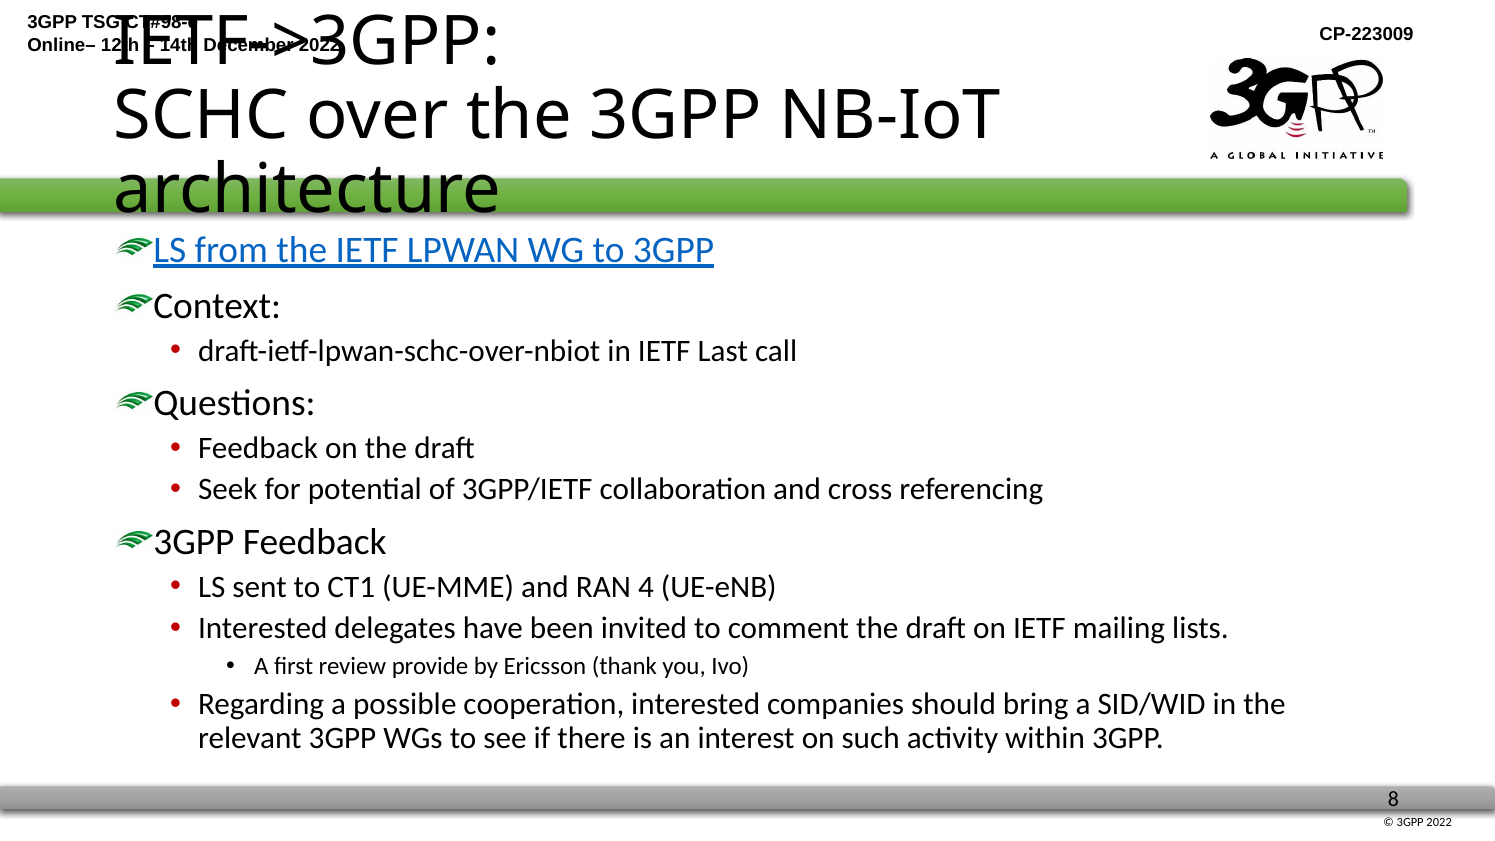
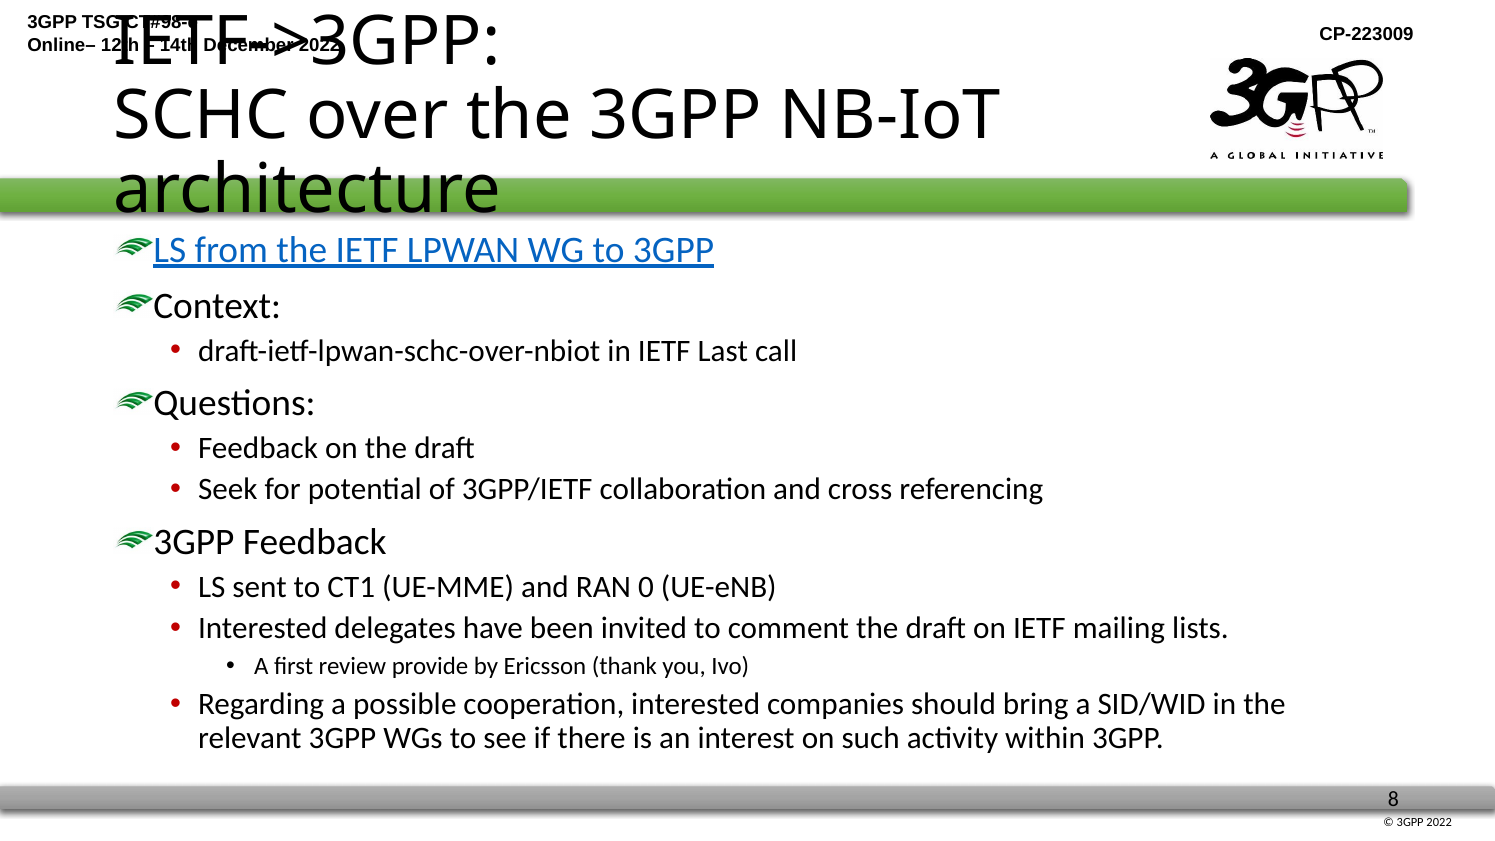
4: 4 -> 0
